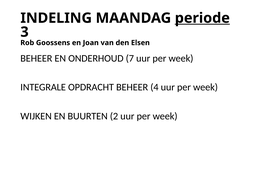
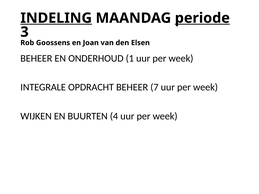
INDELING underline: none -> present
7: 7 -> 1
4: 4 -> 7
2: 2 -> 4
